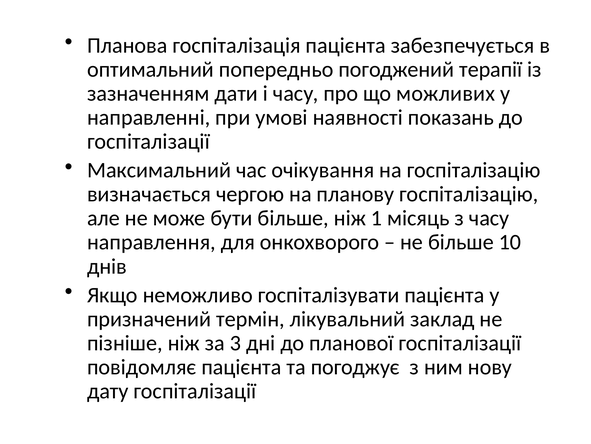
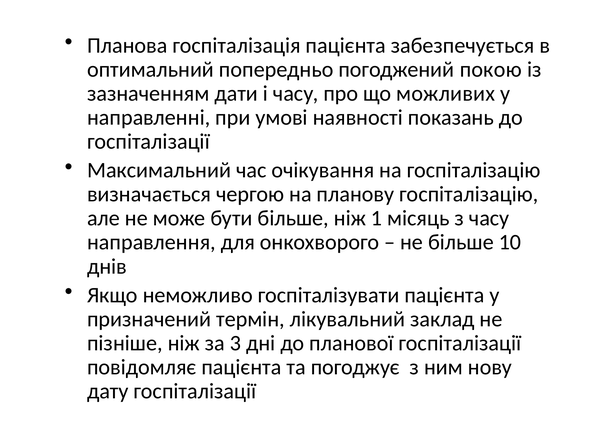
терапії: терапії -> покою
